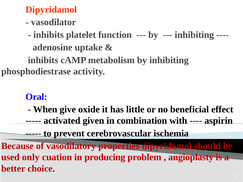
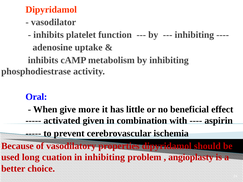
oxide: oxide -> more
only: only -> long
in producing: producing -> inhibiting
